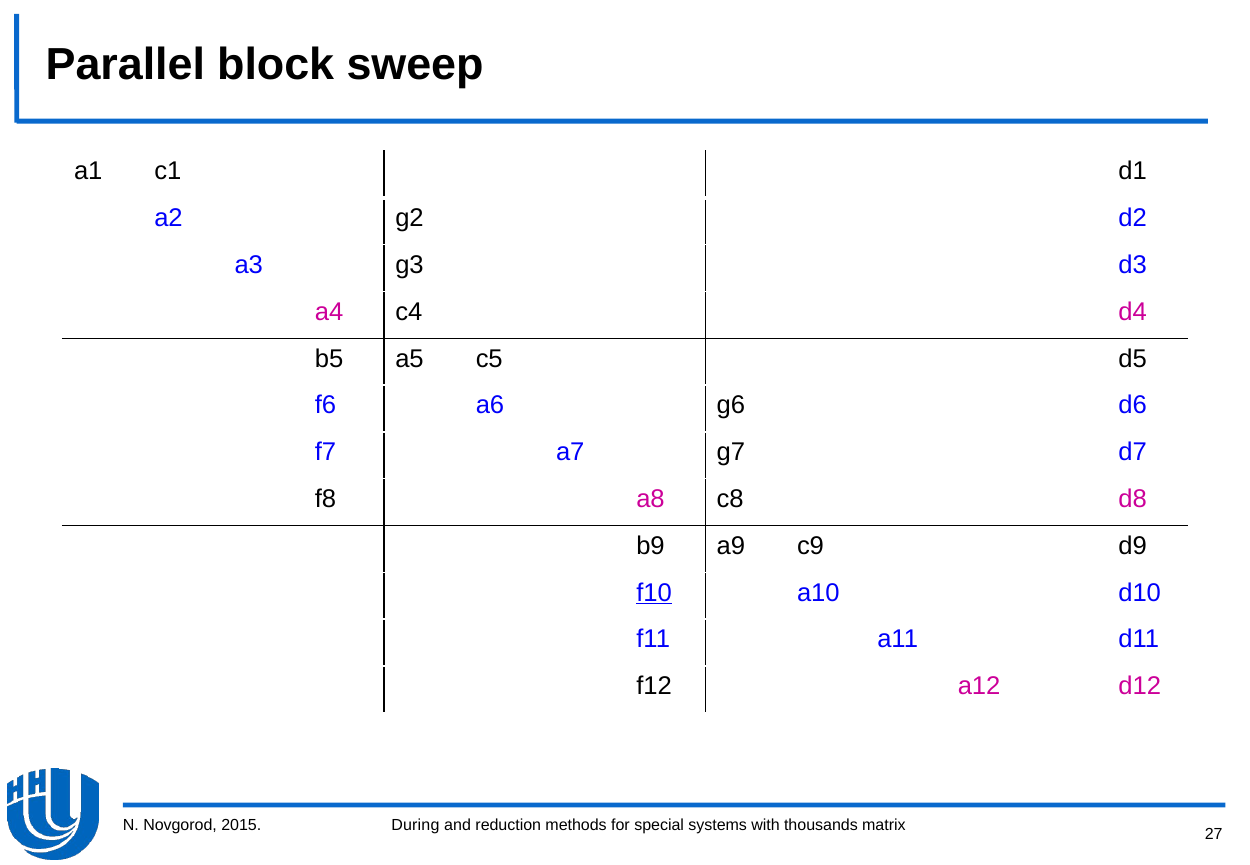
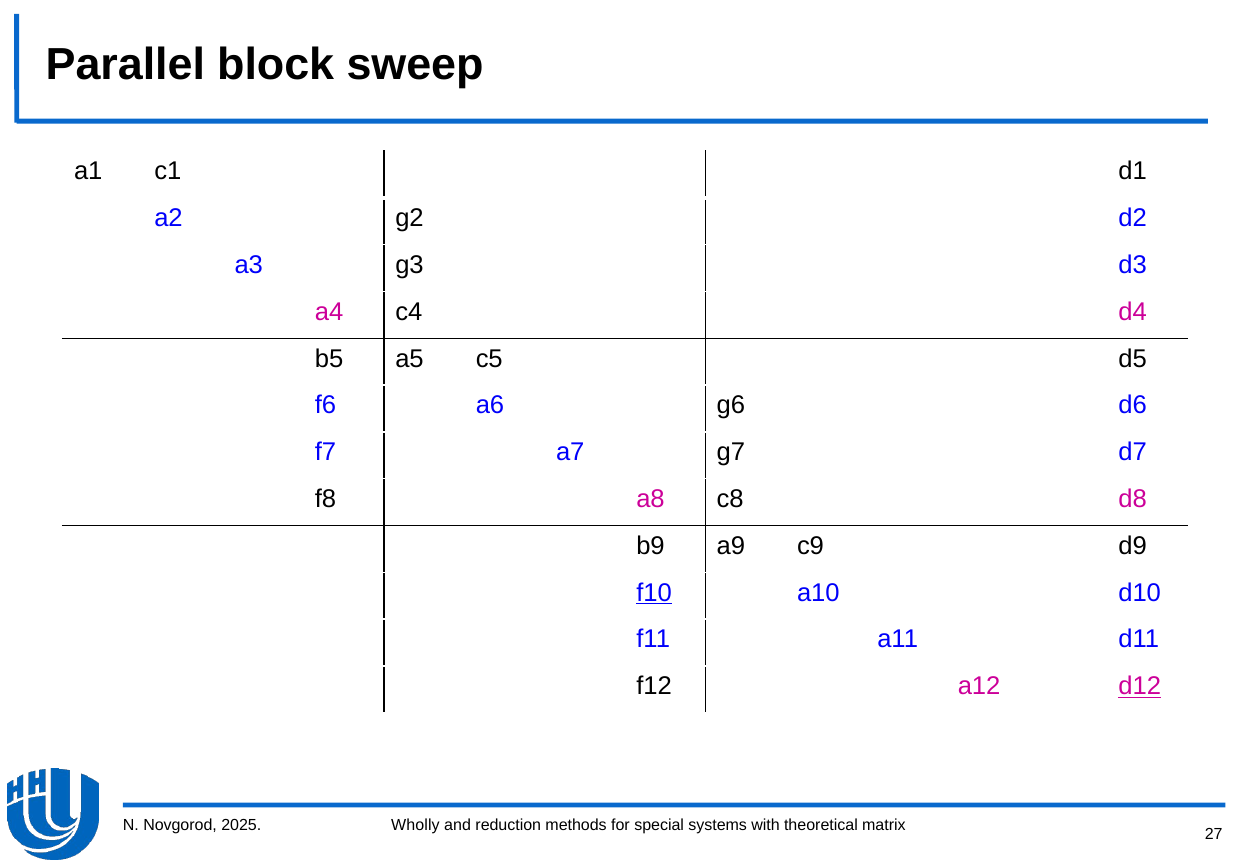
d12 underline: none -> present
2015: 2015 -> 2025
During: During -> Wholly
thousands: thousands -> theoretical
